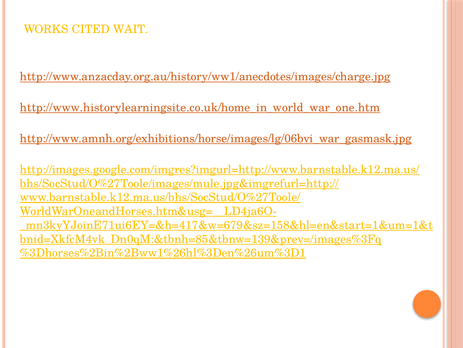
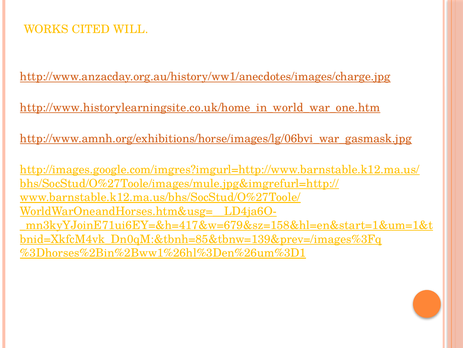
WAIT: WAIT -> WILL
